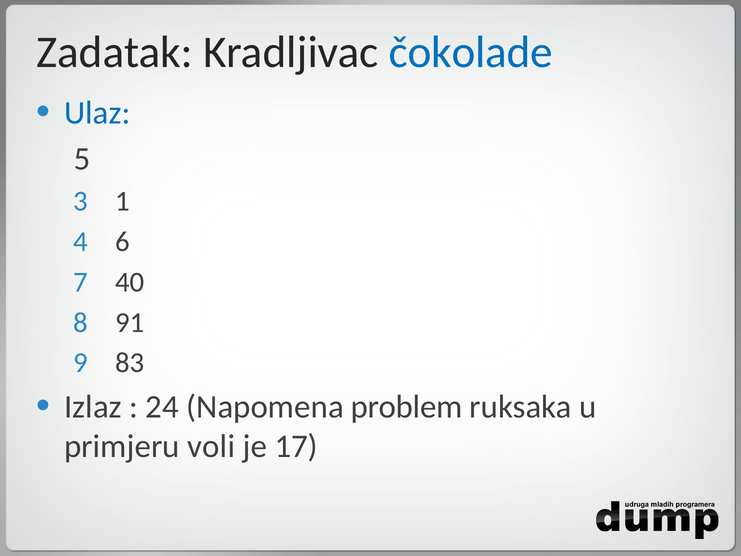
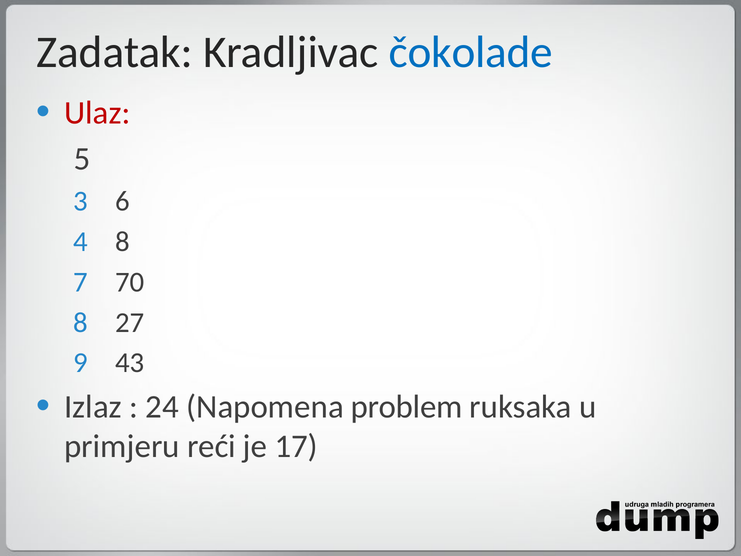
Ulaz colour: blue -> red
1: 1 -> 6
4 6: 6 -> 8
40: 40 -> 70
91: 91 -> 27
83: 83 -> 43
voli: voli -> reći
